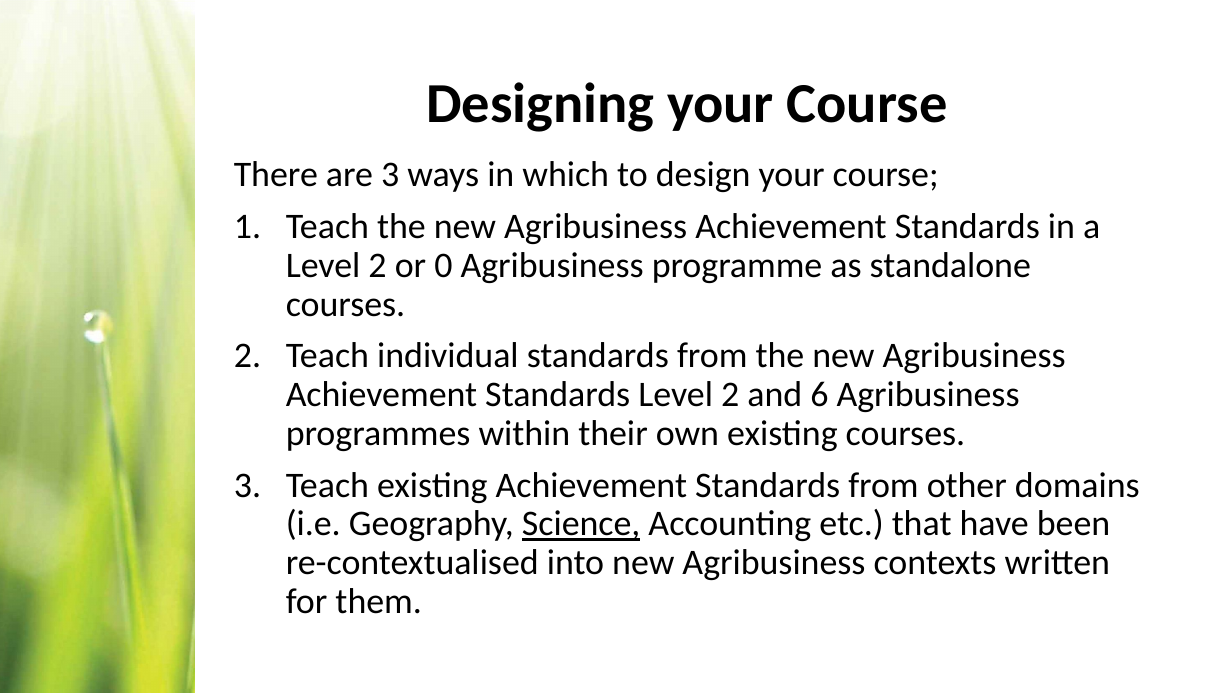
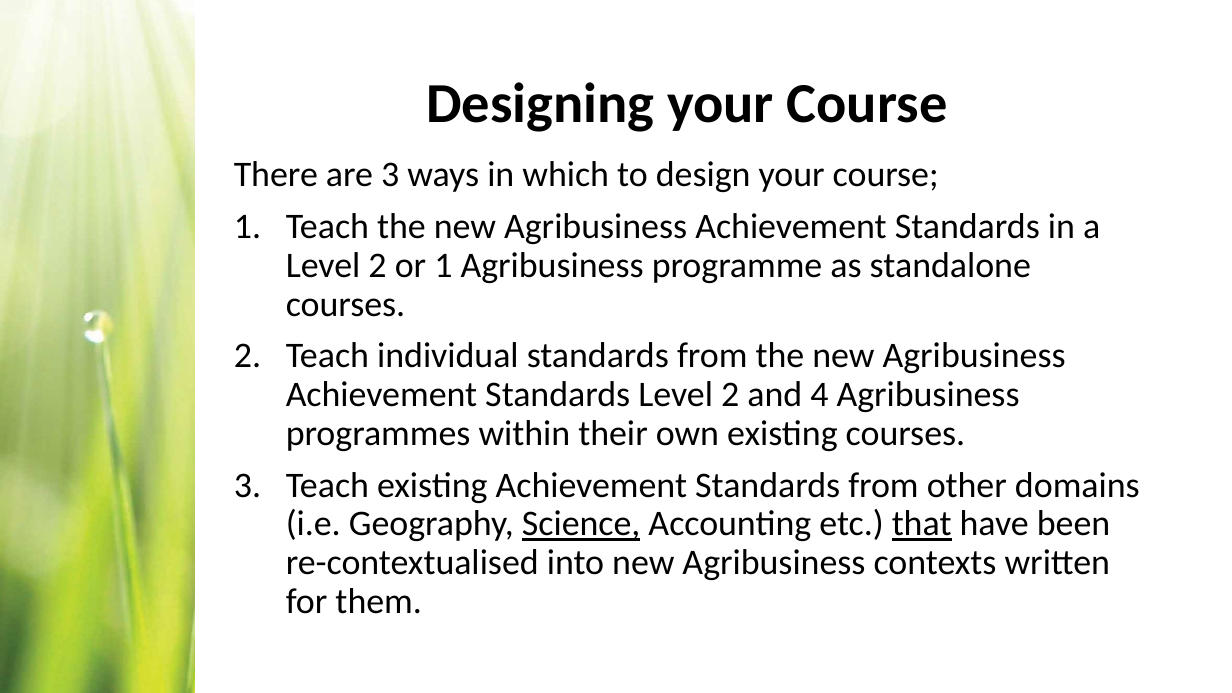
or 0: 0 -> 1
6: 6 -> 4
that underline: none -> present
